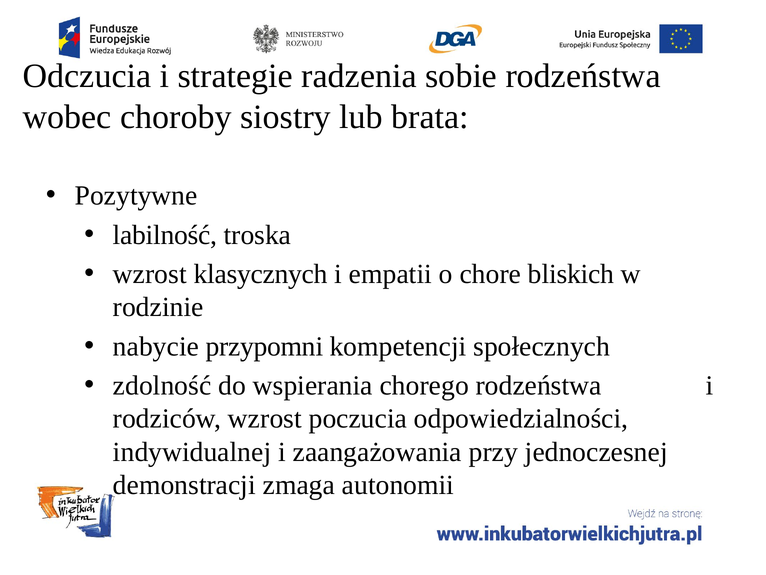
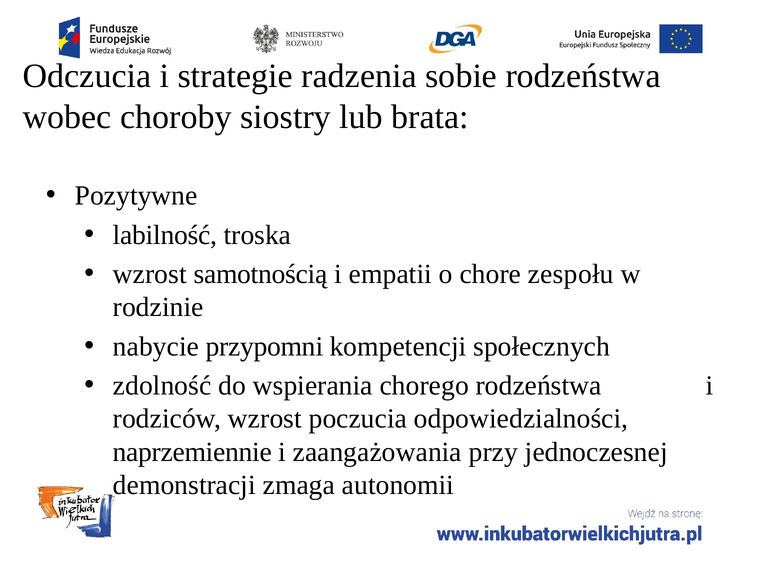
klasycznych: klasycznych -> samotnością
bliskich: bliskich -> zespołu
indywidualnej: indywidualnej -> naprzemiennie
